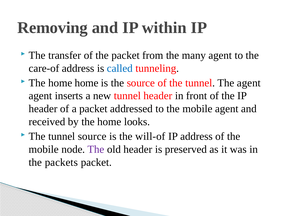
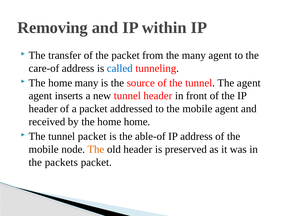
home home: home -> many
home looks: looks -> home
tunnel source: source -> packet
will-of: will-of -> able-of
The at (96, 149) colour: purple -> orange
